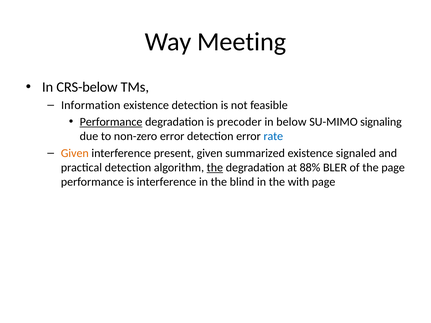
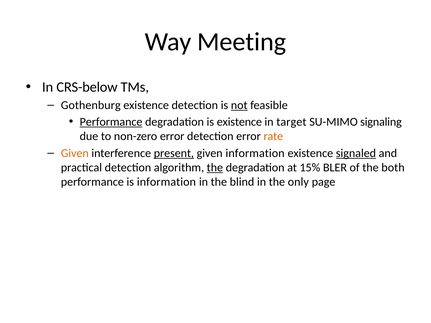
Information: Information -> Gothenburg
not underline: none -> present
is precoder: precoder -> existence
below: below -> target
rate colour: blue -> orange
present underline: none -> present
given summarized: summarized -> information
signaled underline: none -> present
88%: 88% -> 15%
the page: page -> both
is interference: interference -> information
with: with -> only
